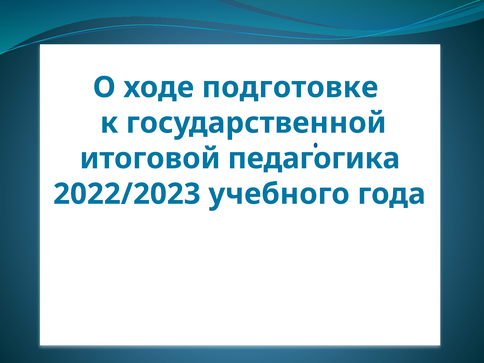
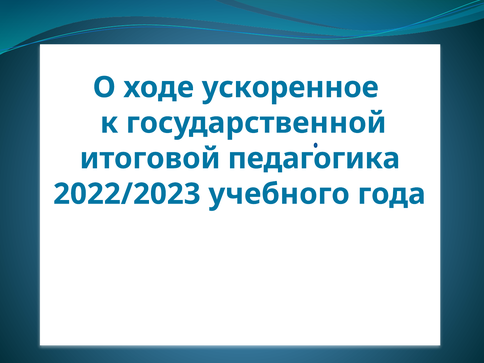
подготовке: подготовке -> ускоренное
